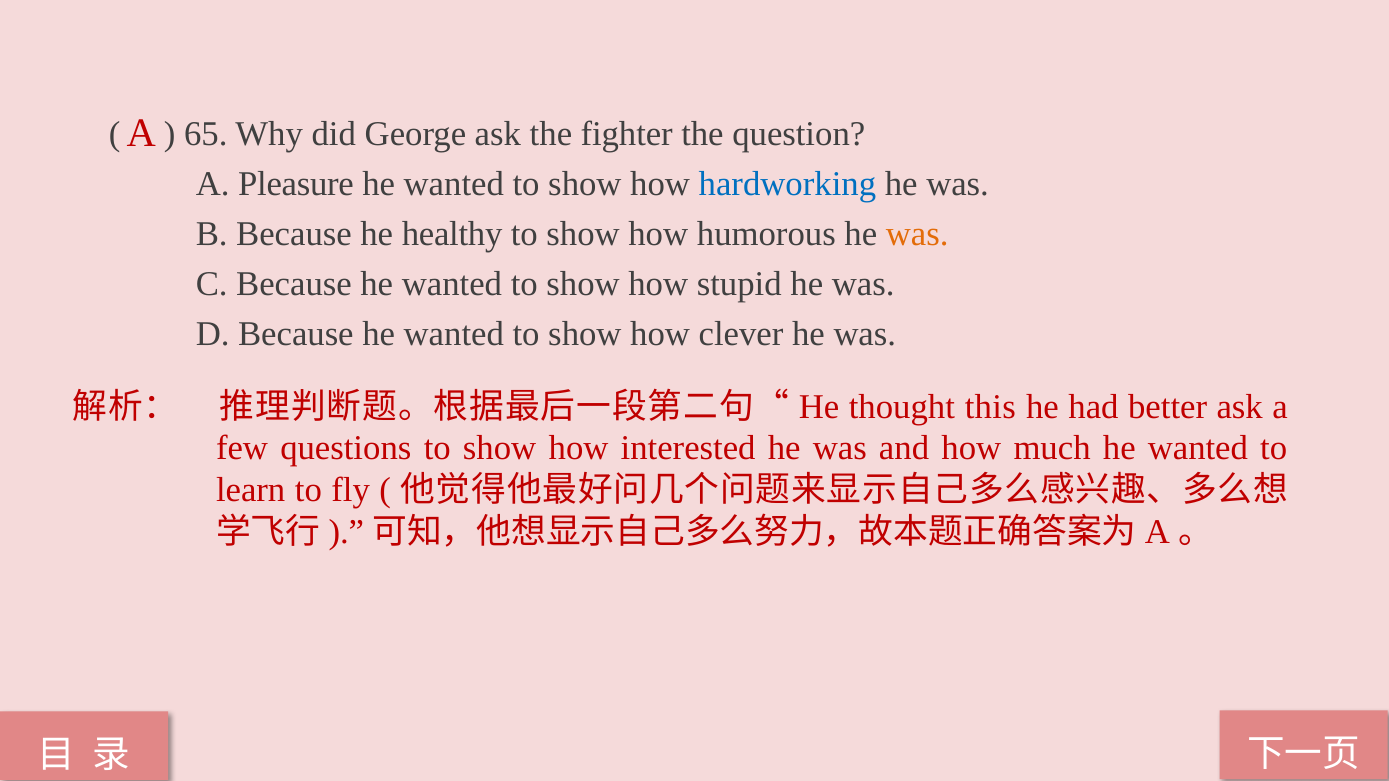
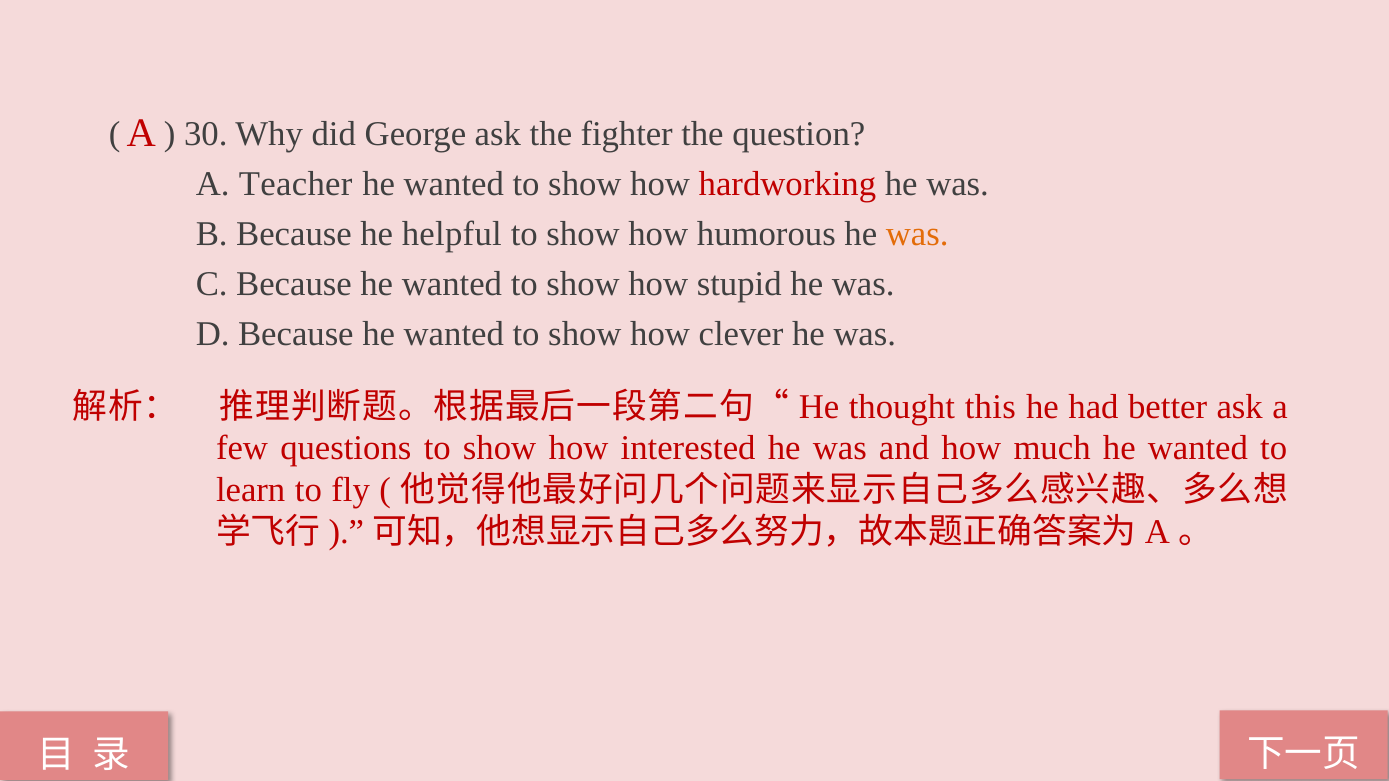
65: 65 -> 30
Pleasure: Pleasure -> Teacher
hardworking colour: blue -> red
healthy: healthy -> helpful
